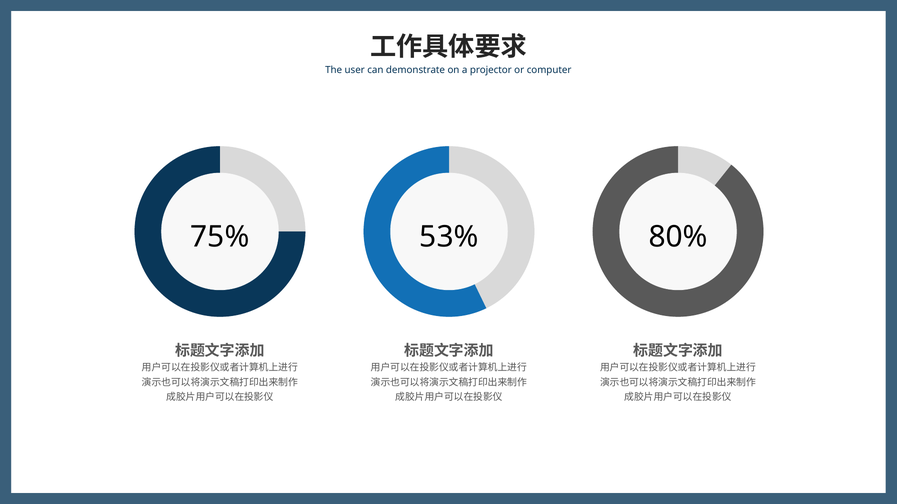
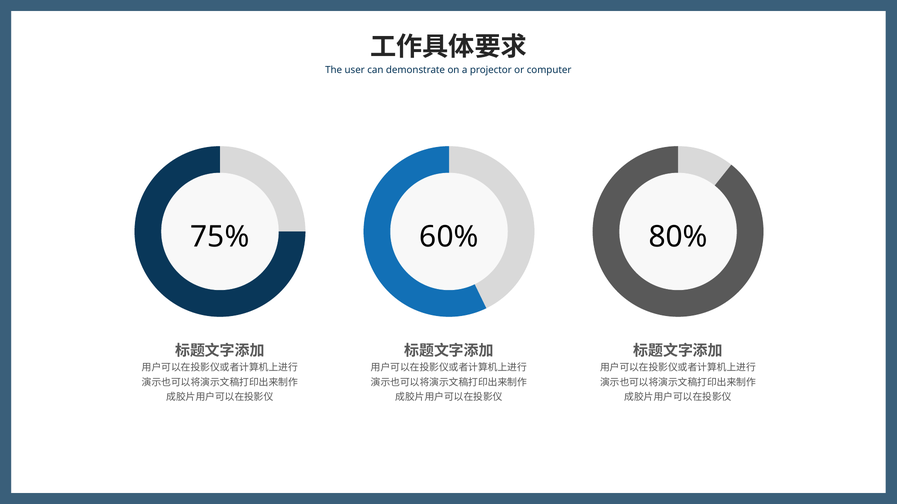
53%: 53% -> 60%
